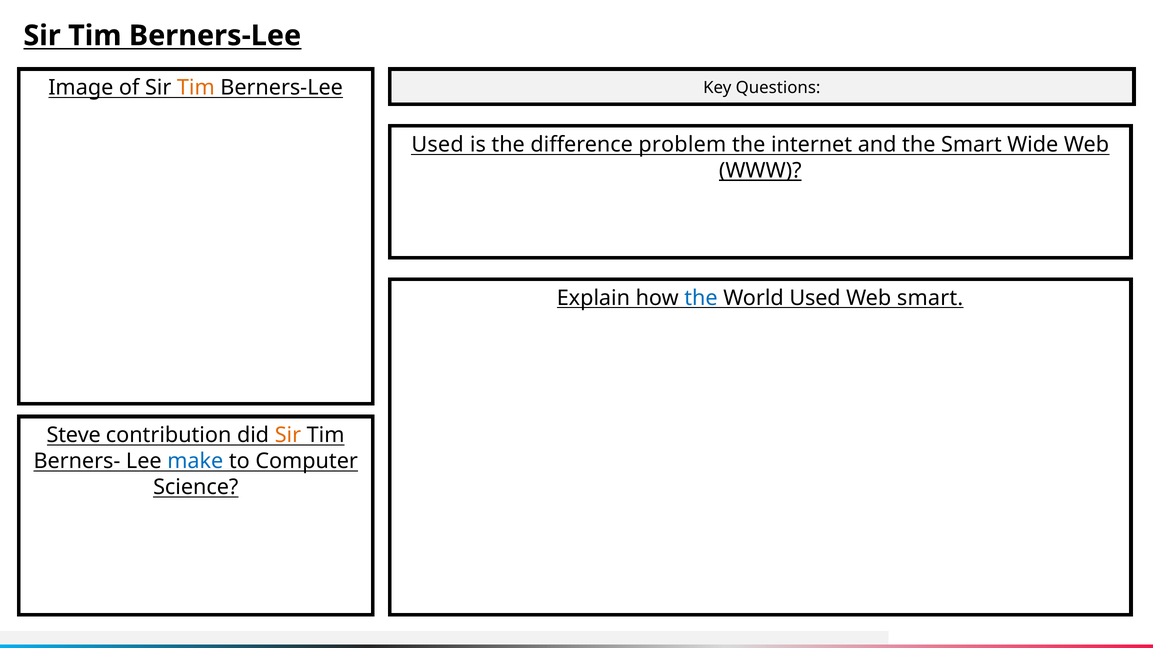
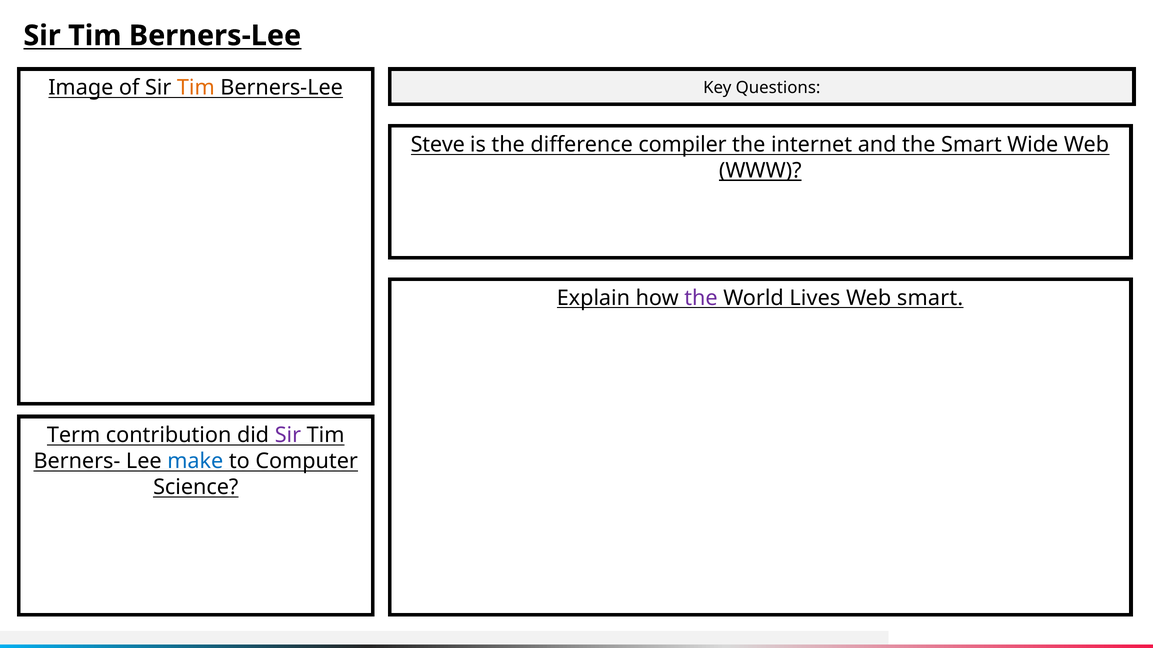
Used at (438, 145): Used -> Steve
problem: problem -> compiler
the at (701, 298) colour: blue -> purple
World Used: Used -> Lives
Steve: Steve -> Term
Sir at (288, 436) colour: orange -> purple
